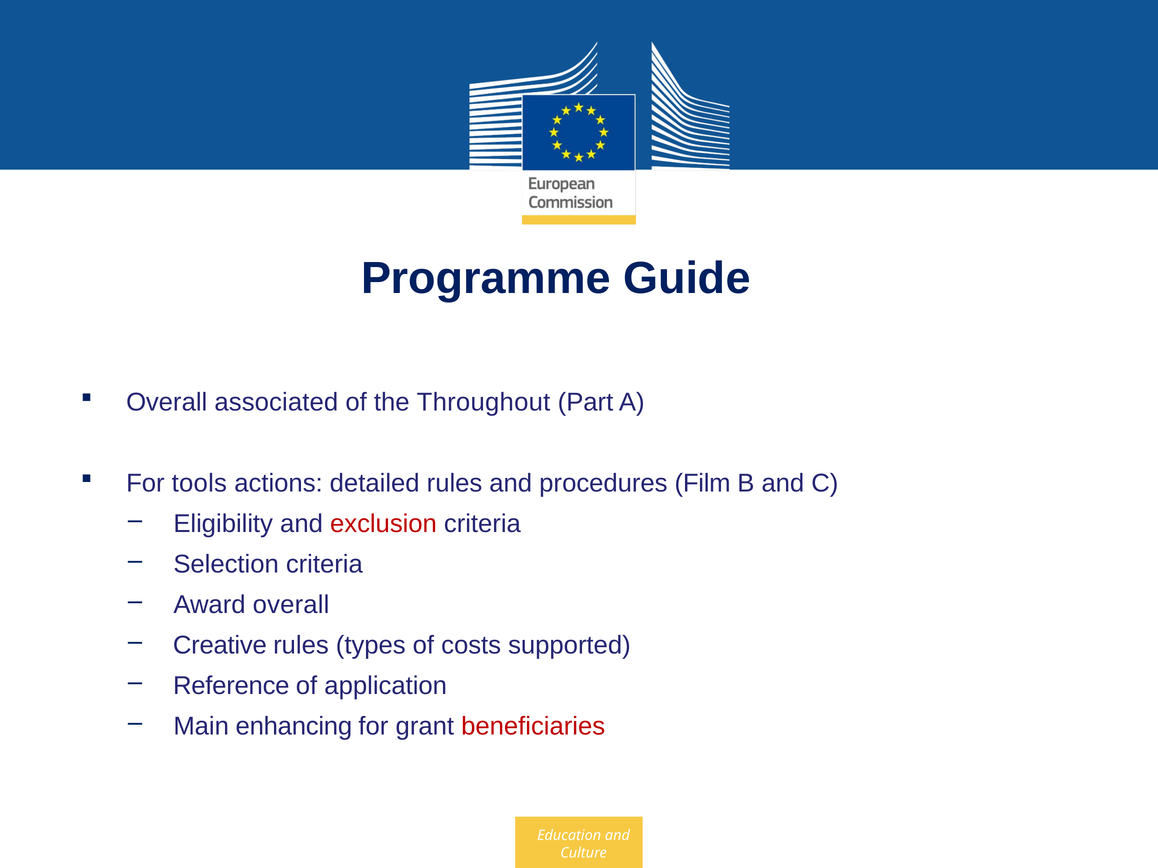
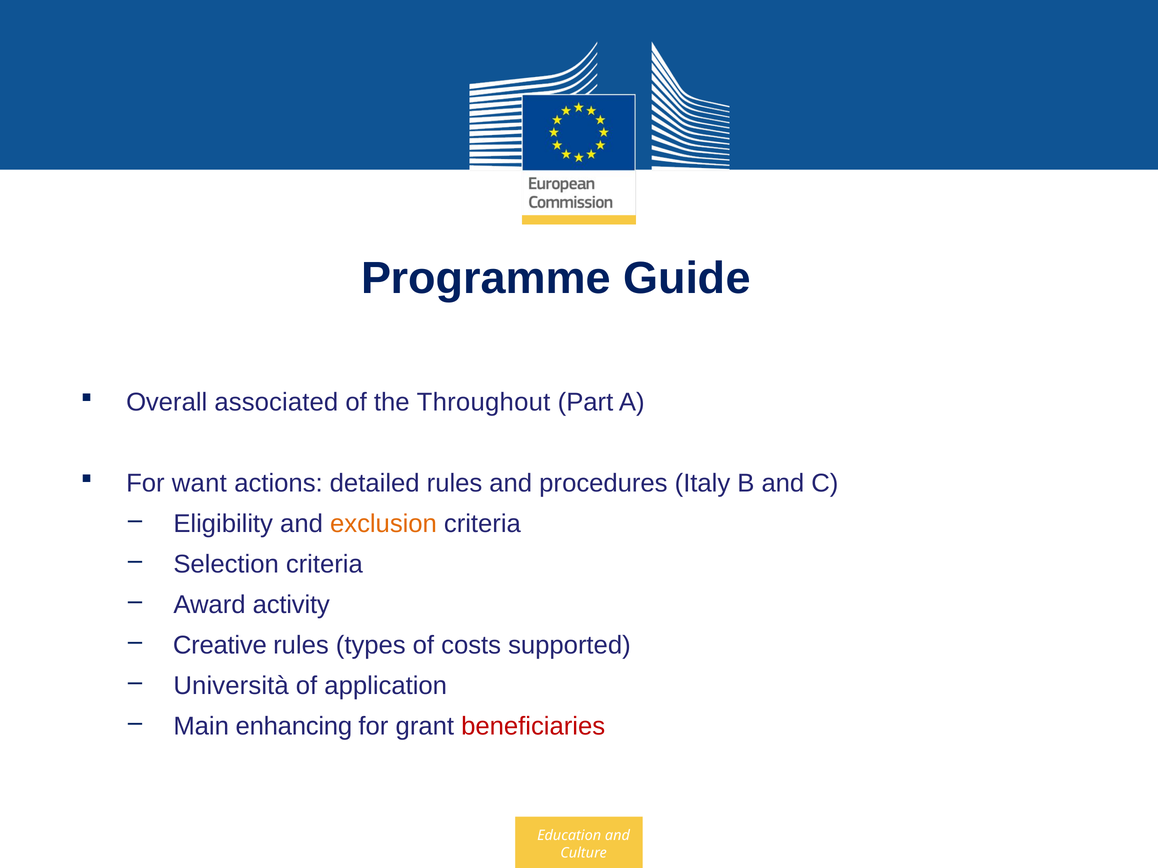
tools: tools -> want
Film: Film -> Italy
exclusion colour: red -> orange
Award overall: overall -> activity
Reference: Reference -> Università
